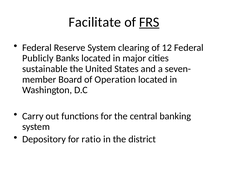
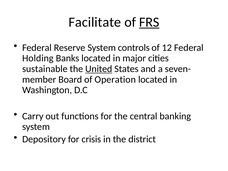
clearing: clearing -> controls
Publicly: Publicly -> Holding
United underline: none -> present
ratio: ratio -> crisis
